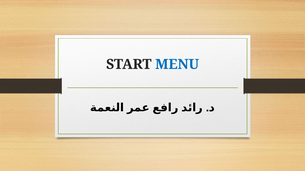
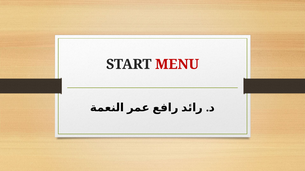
MENU colour: blue -> red
